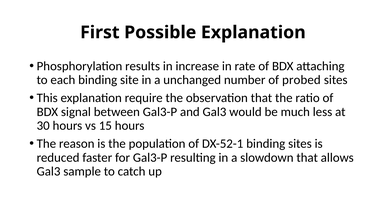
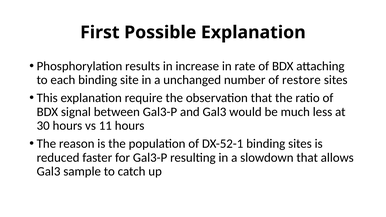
probed: probed -> restore
15: 15 -> 11
